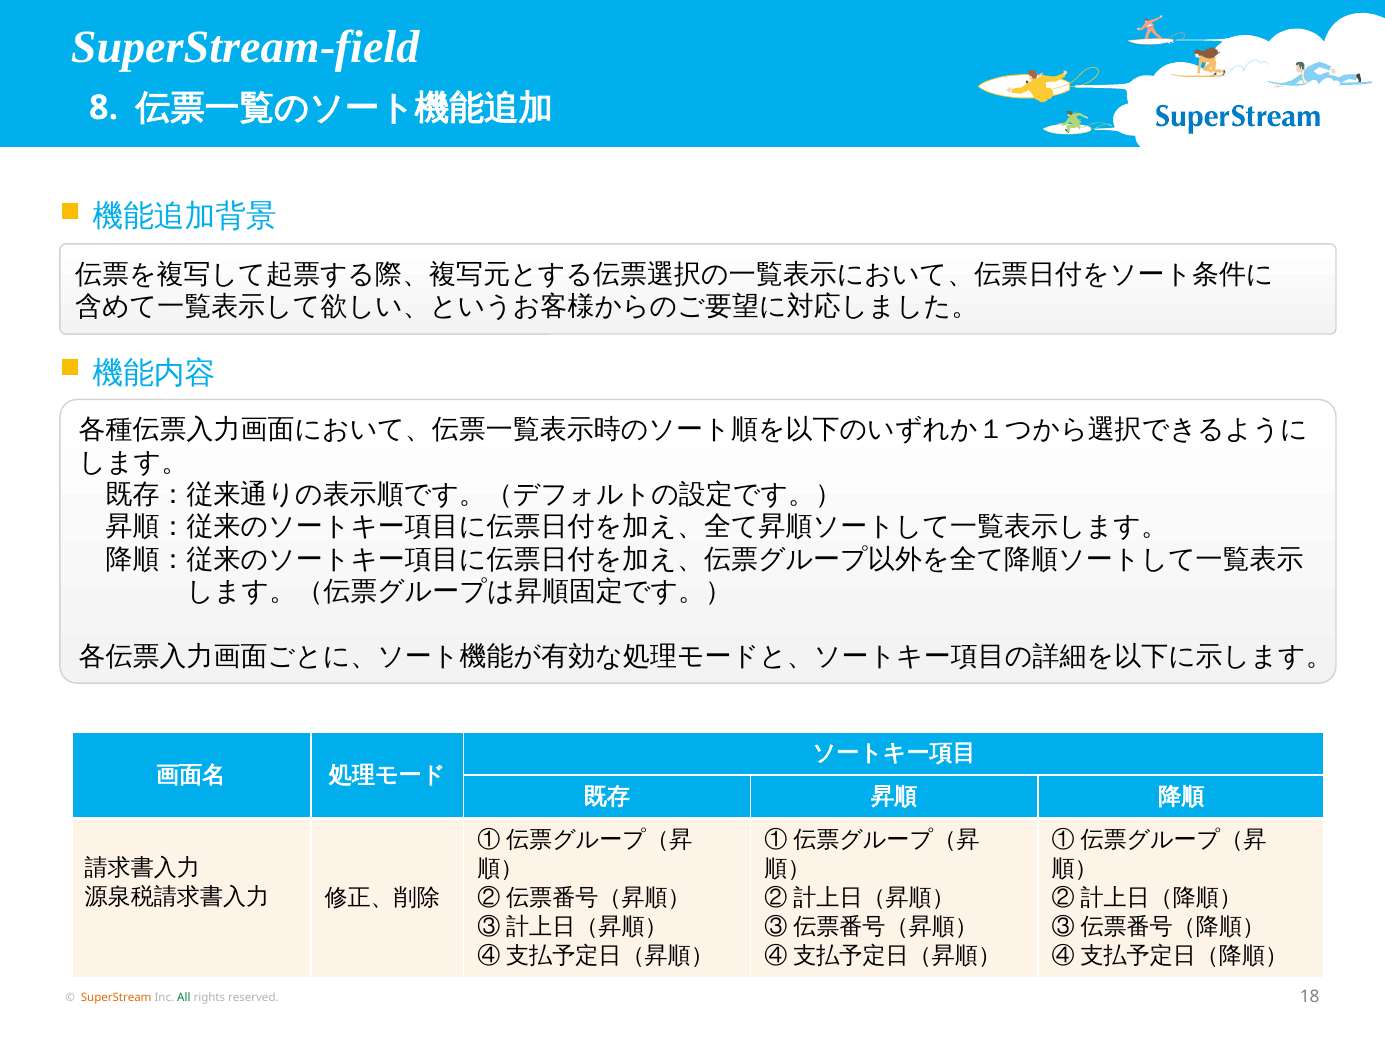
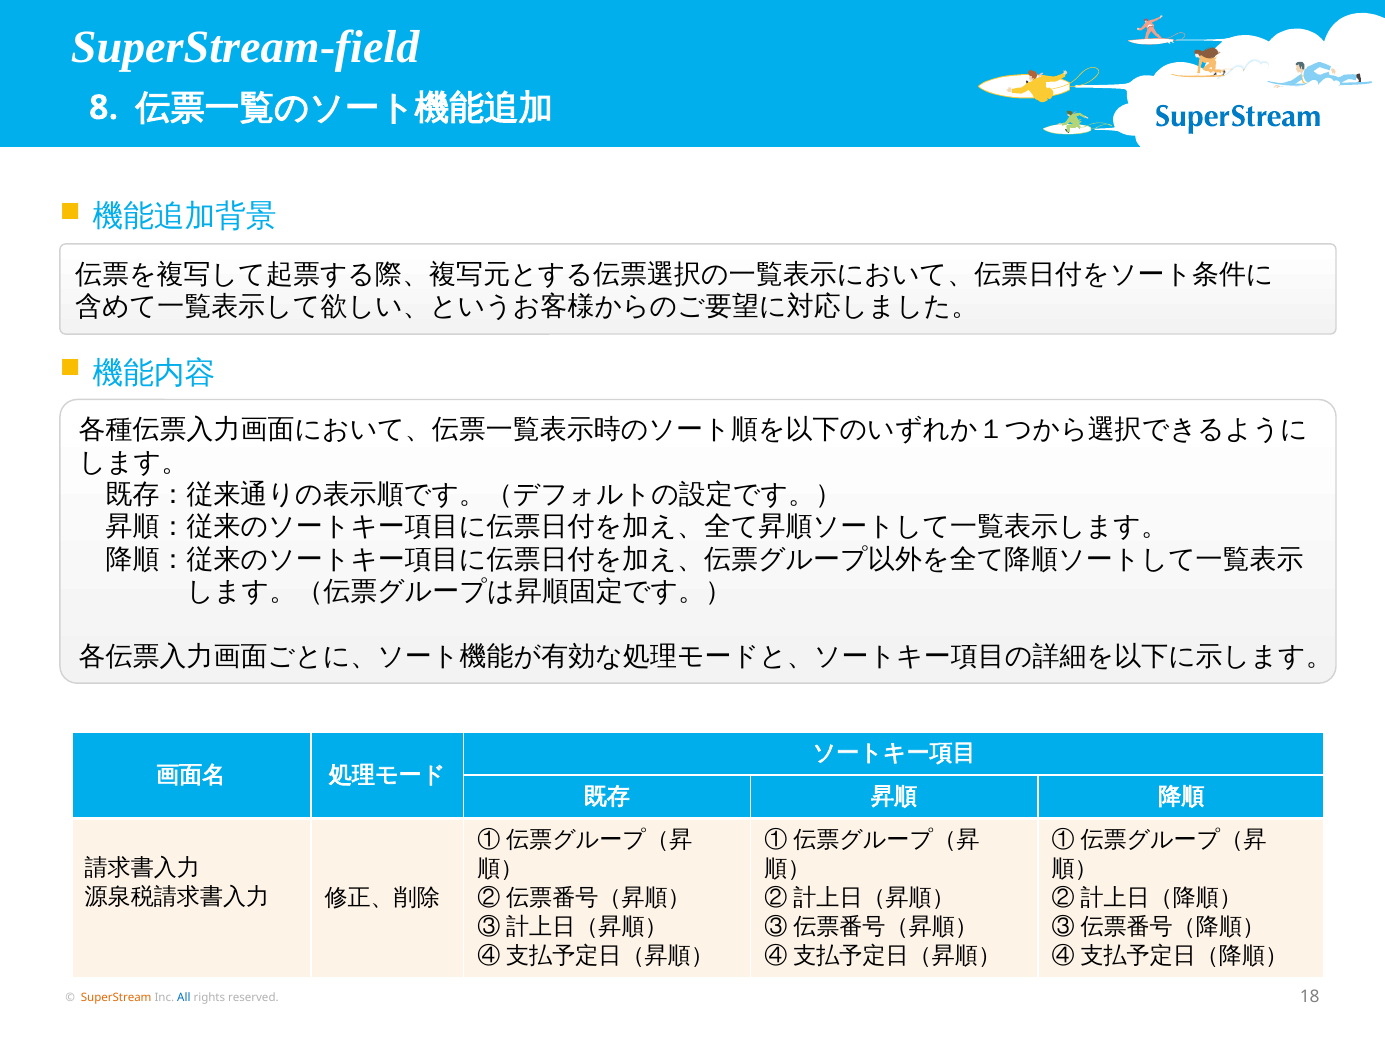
All colour: green -> blue
